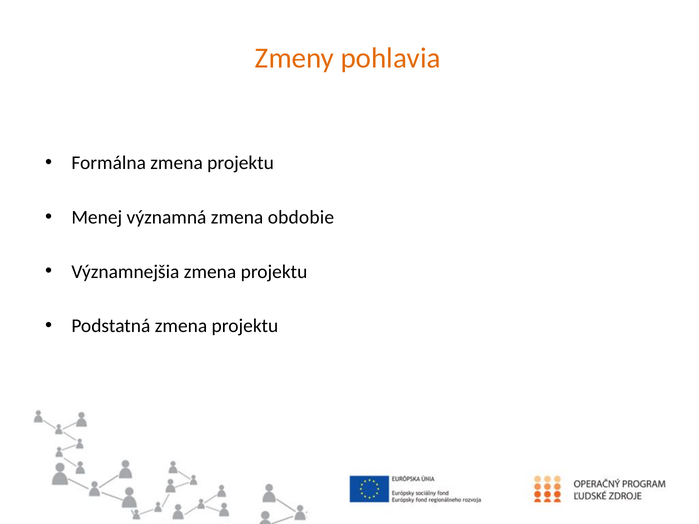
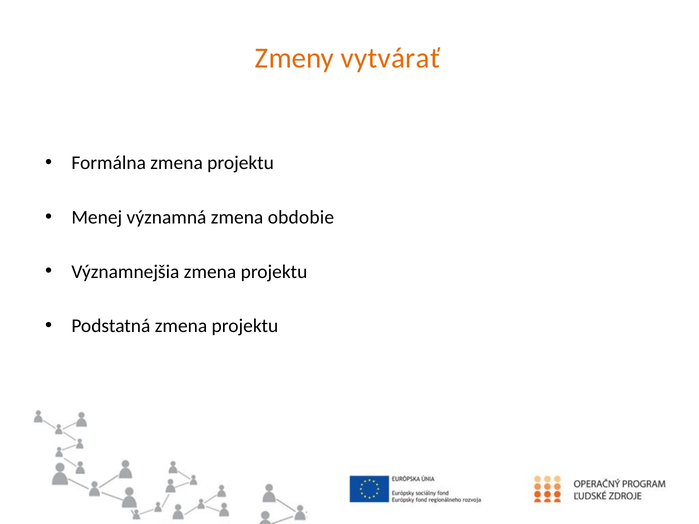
pohlavia: pohlavia -> vytvárať
